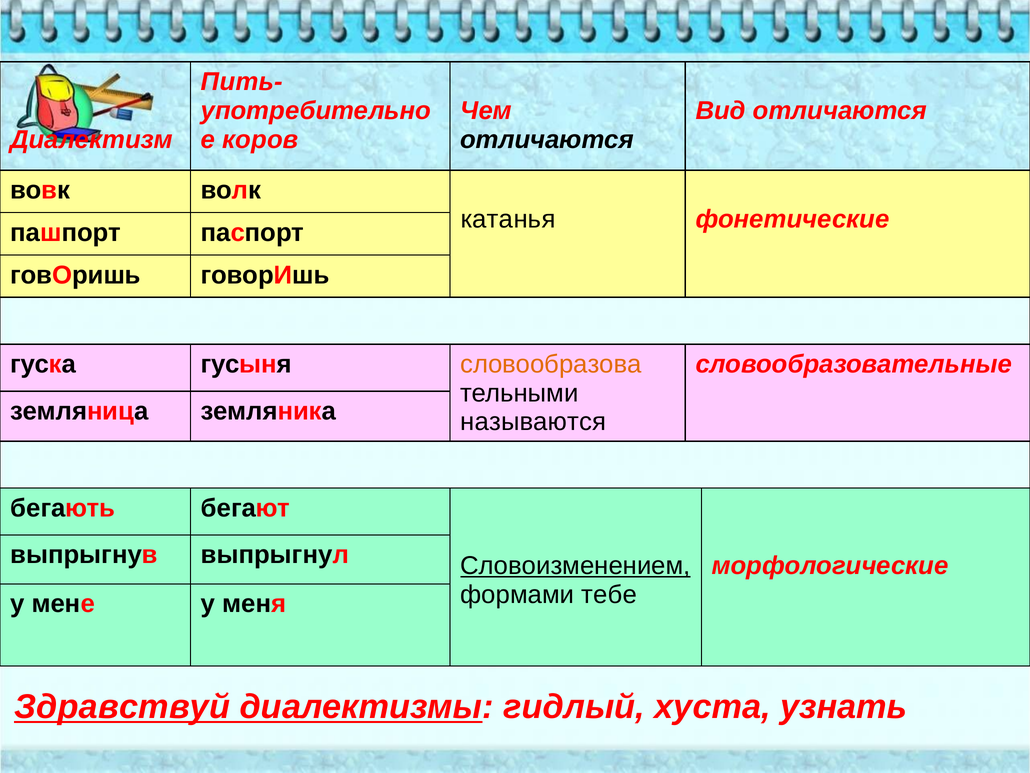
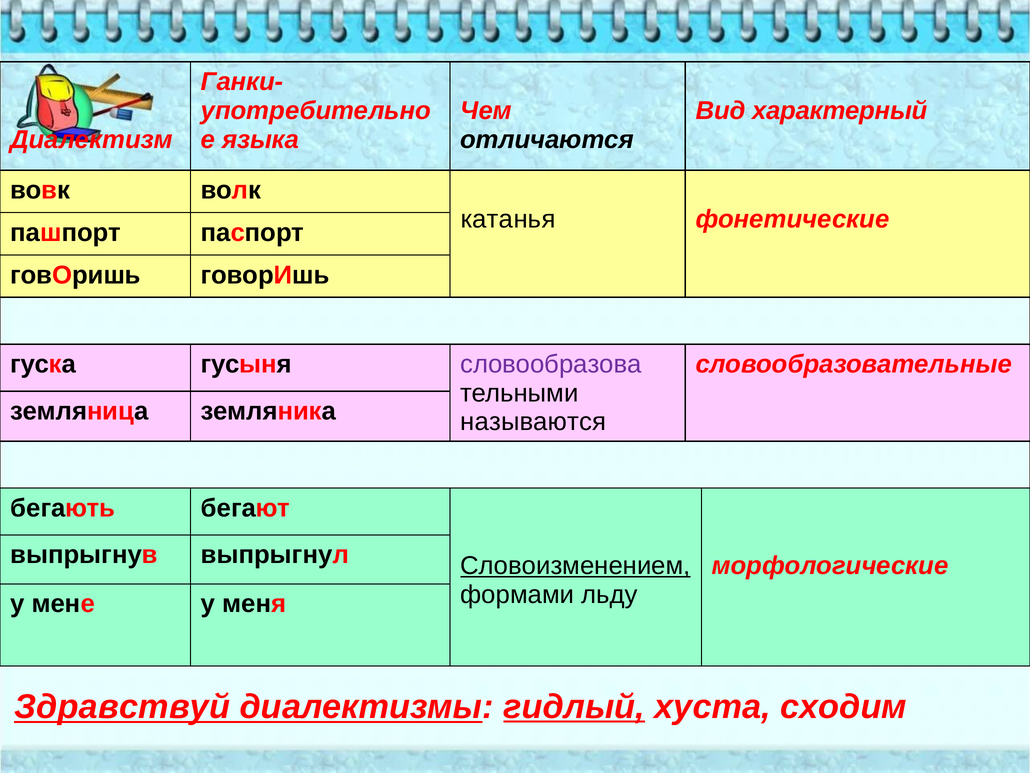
Пить-: Пить- -> Ганки-
Вид отличаются: отличаются -> характерный
коров: коров -> языка
словообразова colour: orange -> purple
тебе: тебе -> льду
гидлый underline: none -> present
узнать: узнать -> сходим
